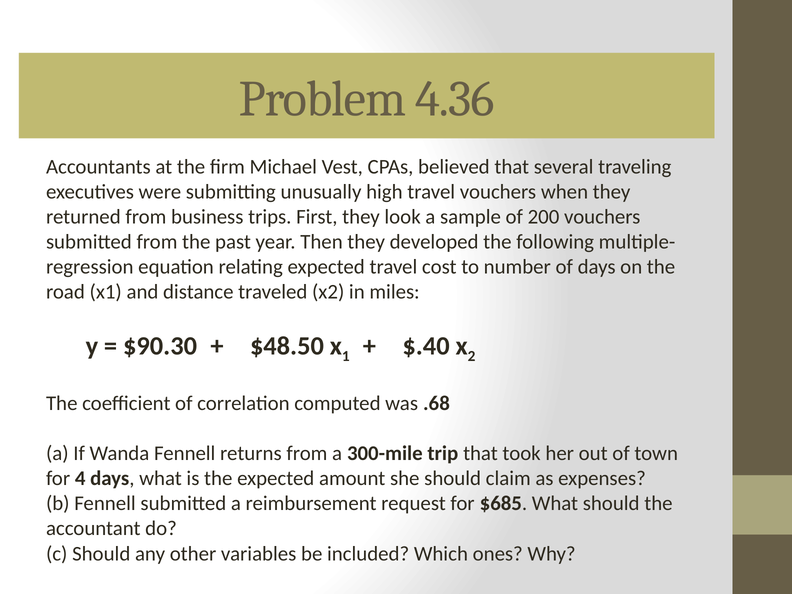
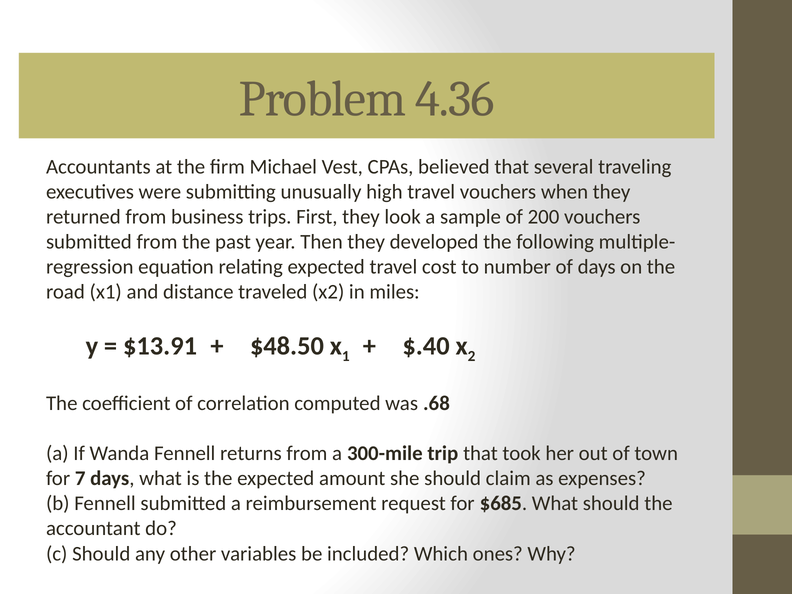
$90.30: $90.30 -> $13.91
4: 4 -> 7
